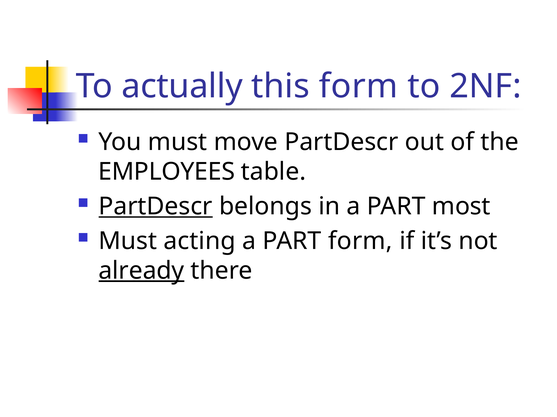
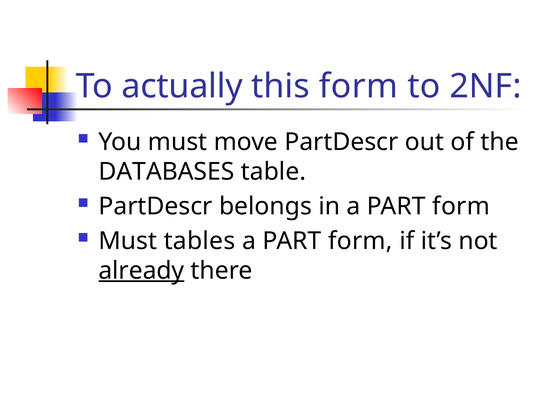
EMPLOYEES: EMPLOYEES -> DATABASES
PartDescr at (156, 207) underline: present -> none
in a PART most: most -> form
acting: acting -> tables
